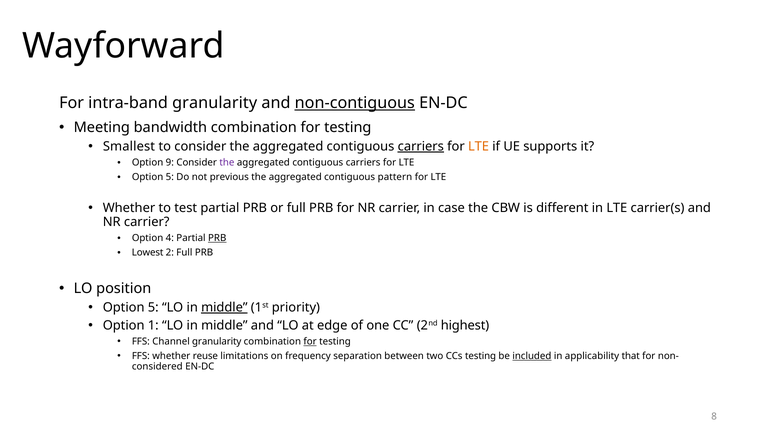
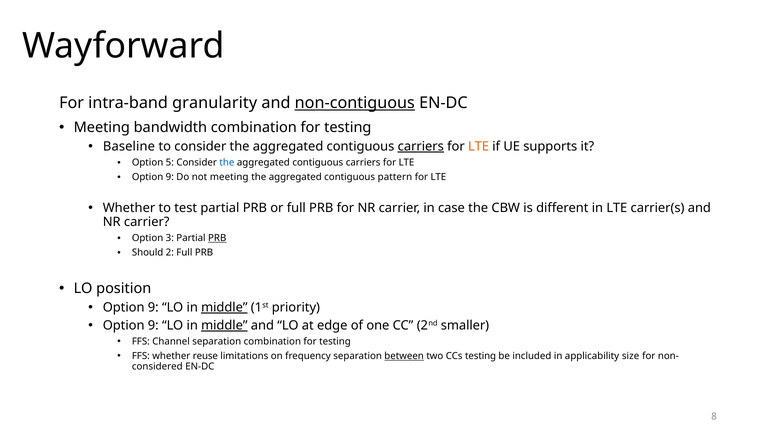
Smallest: Smallest -> Baseline
9: 9 -> 5
the at (227, 163) colour: purple -> blue
5 at (170, 177): 5 -> 9
not previous: previous -> meeting
4: 4 -> 3
Lowest: Lowest -> Should
5 at (153, 307): 5 -> 9
1 at (153, 325): 1 -> 9
middle at (224, 325) underline: none -> present
highest: highest -> smaller
Channel granularity: granularity -> separation
for at (310, 341) underline: present -> none
between underline: none -> present
included underline: present -> none
that: that -> size
